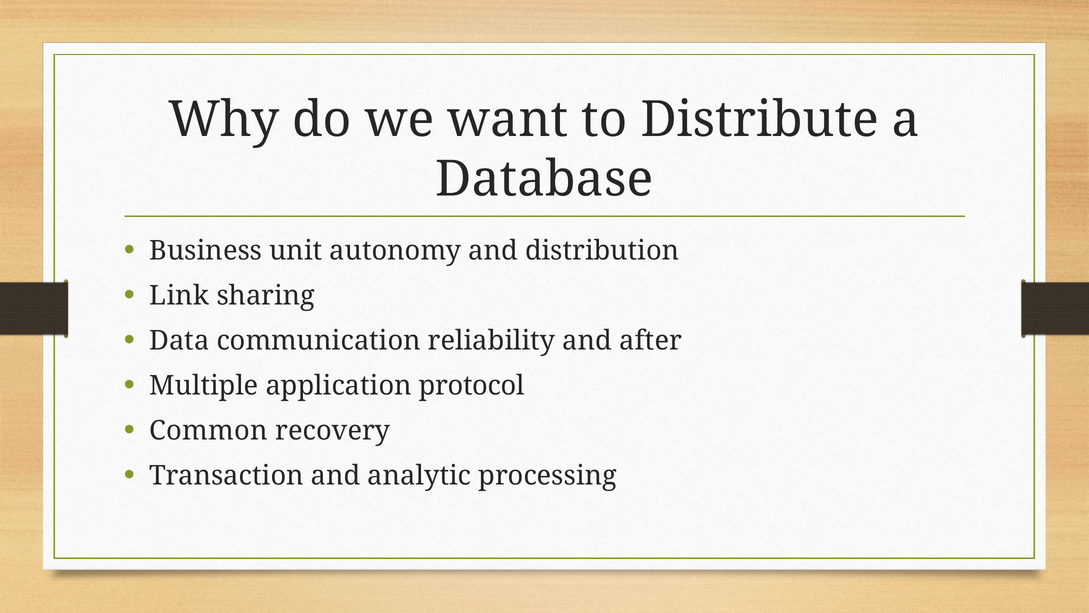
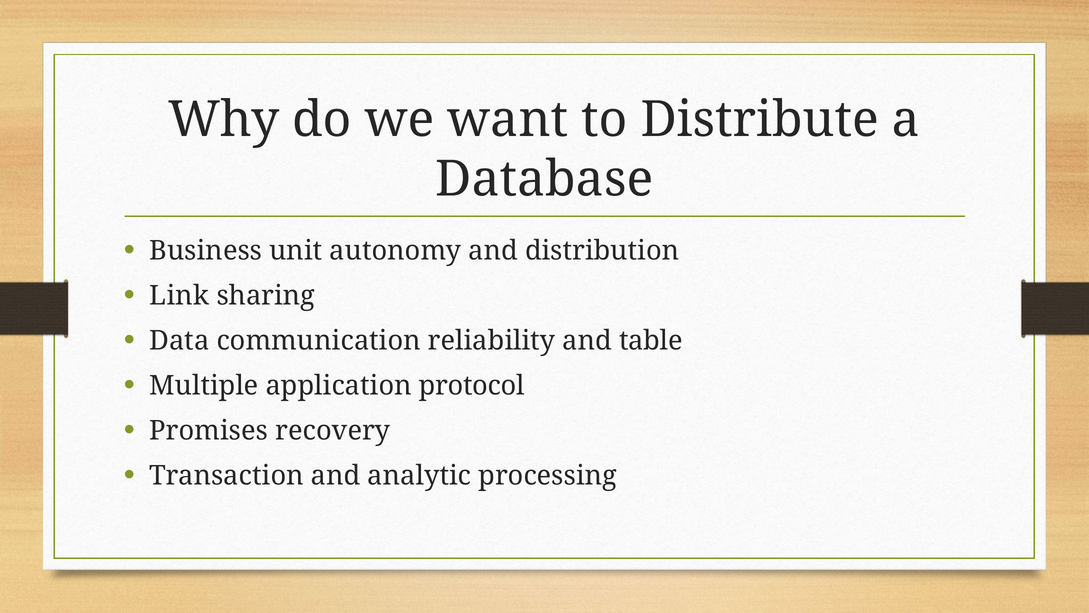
after: after -> table
Common: Common -> Promises
